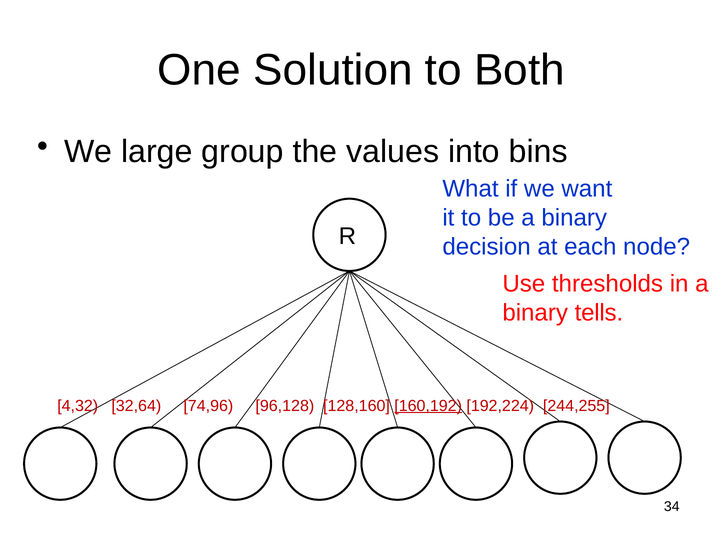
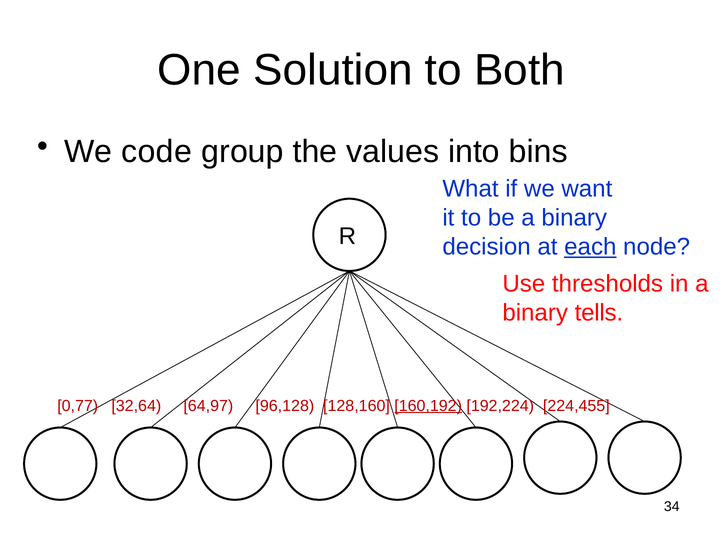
large: large -> code
each underline: none -> present
4,32: 4,32 -> 0,77
74,96: 74,96 -> 64,97
244,255: 244,255 -> 224,455
